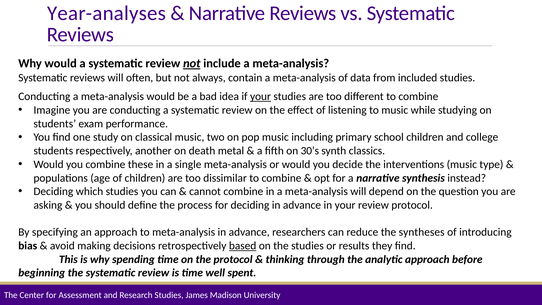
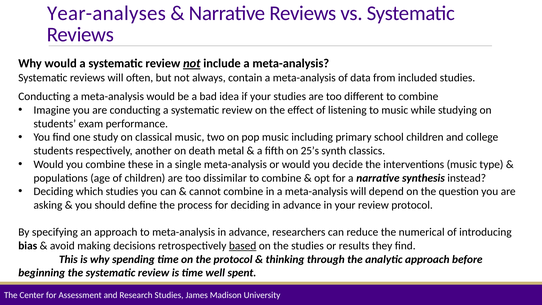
your at (261, 97) underline: present -> none
30’s: 30’s -> 25’s
syntheses: syntheses -> numerical
